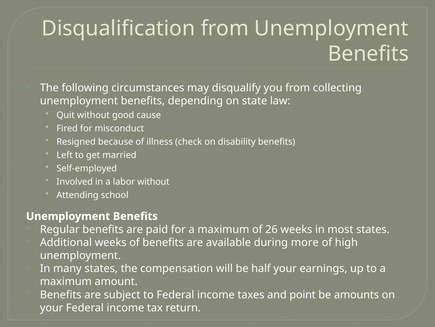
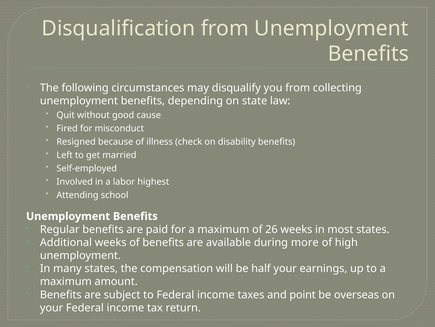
labor without: without -> highest
amounts: amounts -> overseas
